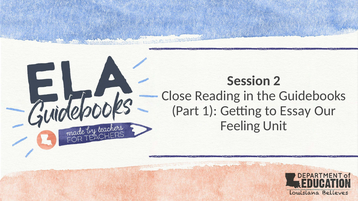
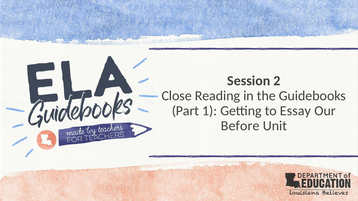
Feeling: Feeling -> Before
